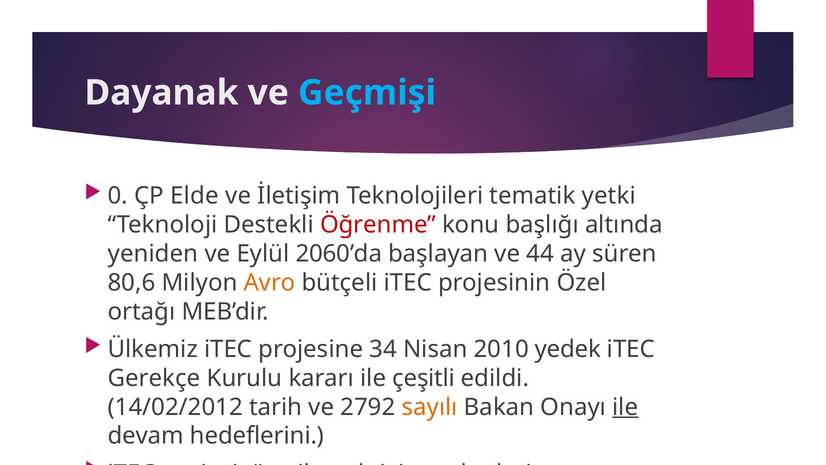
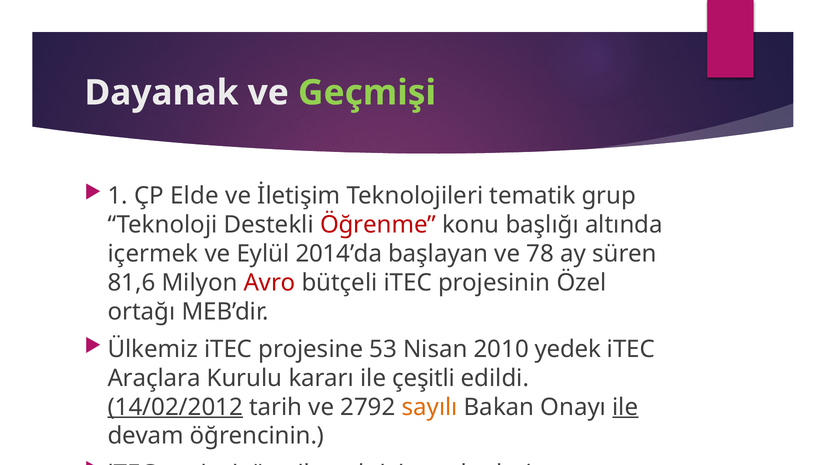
Geçmişi colour: light blue -> light green
0: 0 -> 1
yetki: yetki -> grup
yeniden: yeniden -> içermek
2060’da: 2060’da -> 2014’da
44: 44 -> 78
80,6: 80,6 -> 81,6
Avro colour: orange -> red
34: 34 -> 53
Gerekçe: Gerekçe -> Araçlara
14/02/2012 underline: none -> present
hedeflerini: hedeflerini -> öğrencinin
